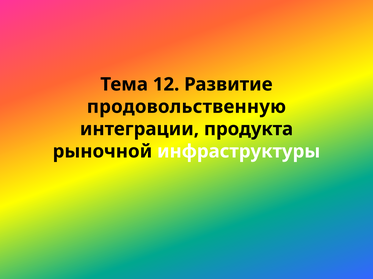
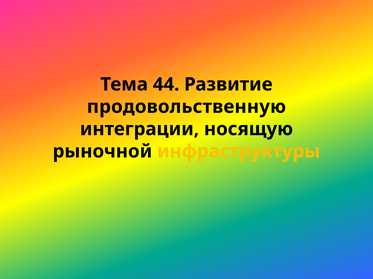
12: 12 -> 44
продукта: продукта -> носящую
инфраструктуры colour: white -> yellow
